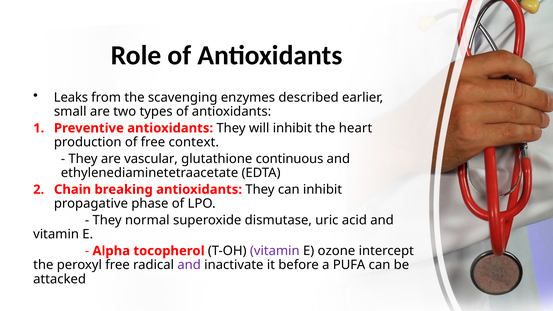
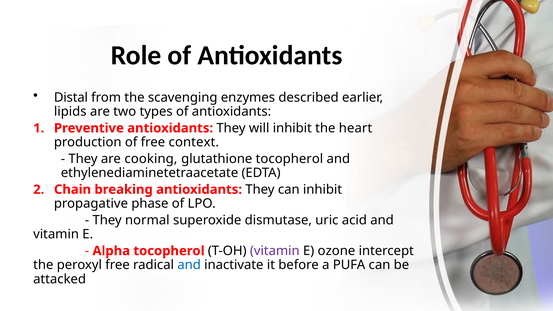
Leaks: Leaks -> Distal
small: small -> lipids
vascular: vascular -> cooking
glutathione continuous: continuous -> tocopherol
and at (189, 265) colour: purple -> blue
